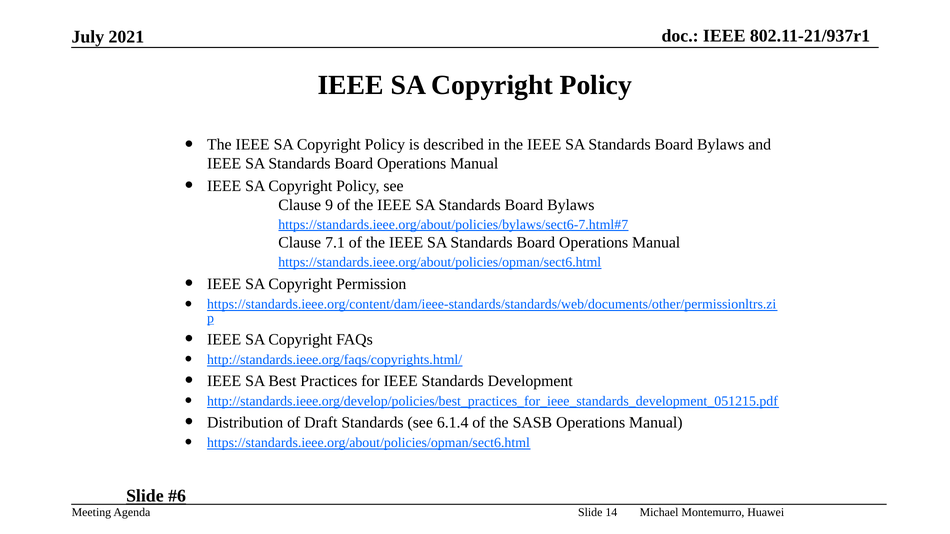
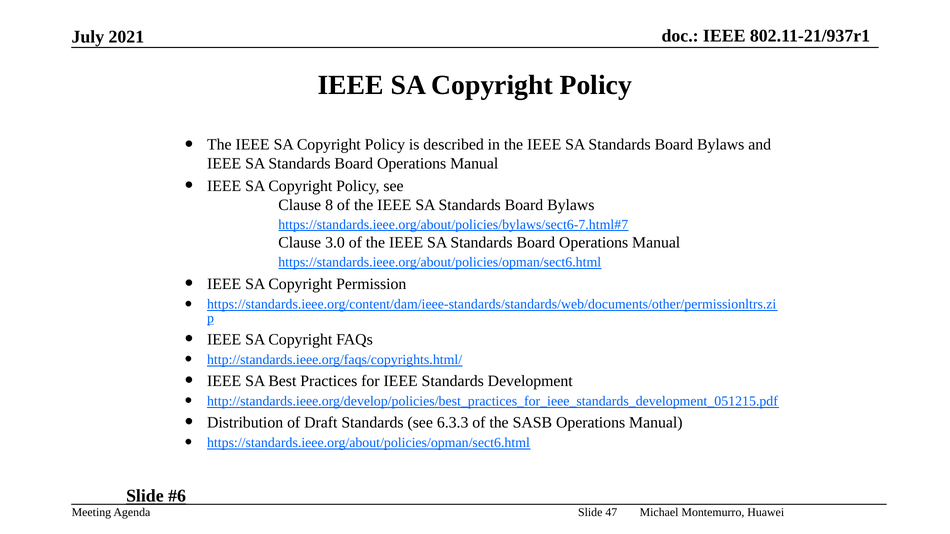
9: 9 -> 8
7.1: 7.1 -> 3.0
6.1.4: 6.1.4 -> 6.3.3
14: 14 -> 47
